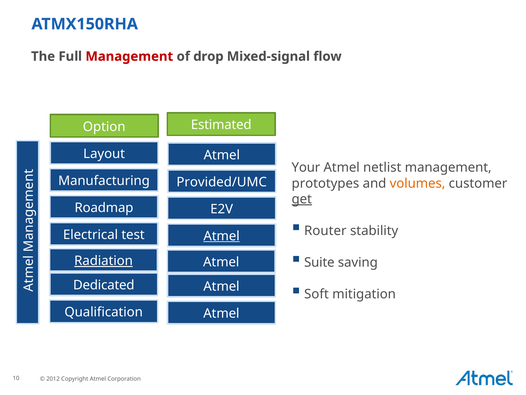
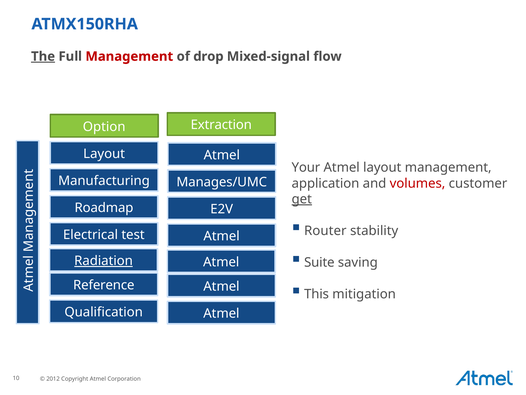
The underline: none -> present
Estimated: Estimated -> Extraction
Atmel netlist: netlist -> layout
Provided/UMC: Provided/UMC -> Manages/UMC
prototypes: prototypes -> application
volumes colour: orange -> red
Atmel at (222, 236) underline: present -> none
Dedicated: Dedicated -> Reference
Soft: Soft -> This
